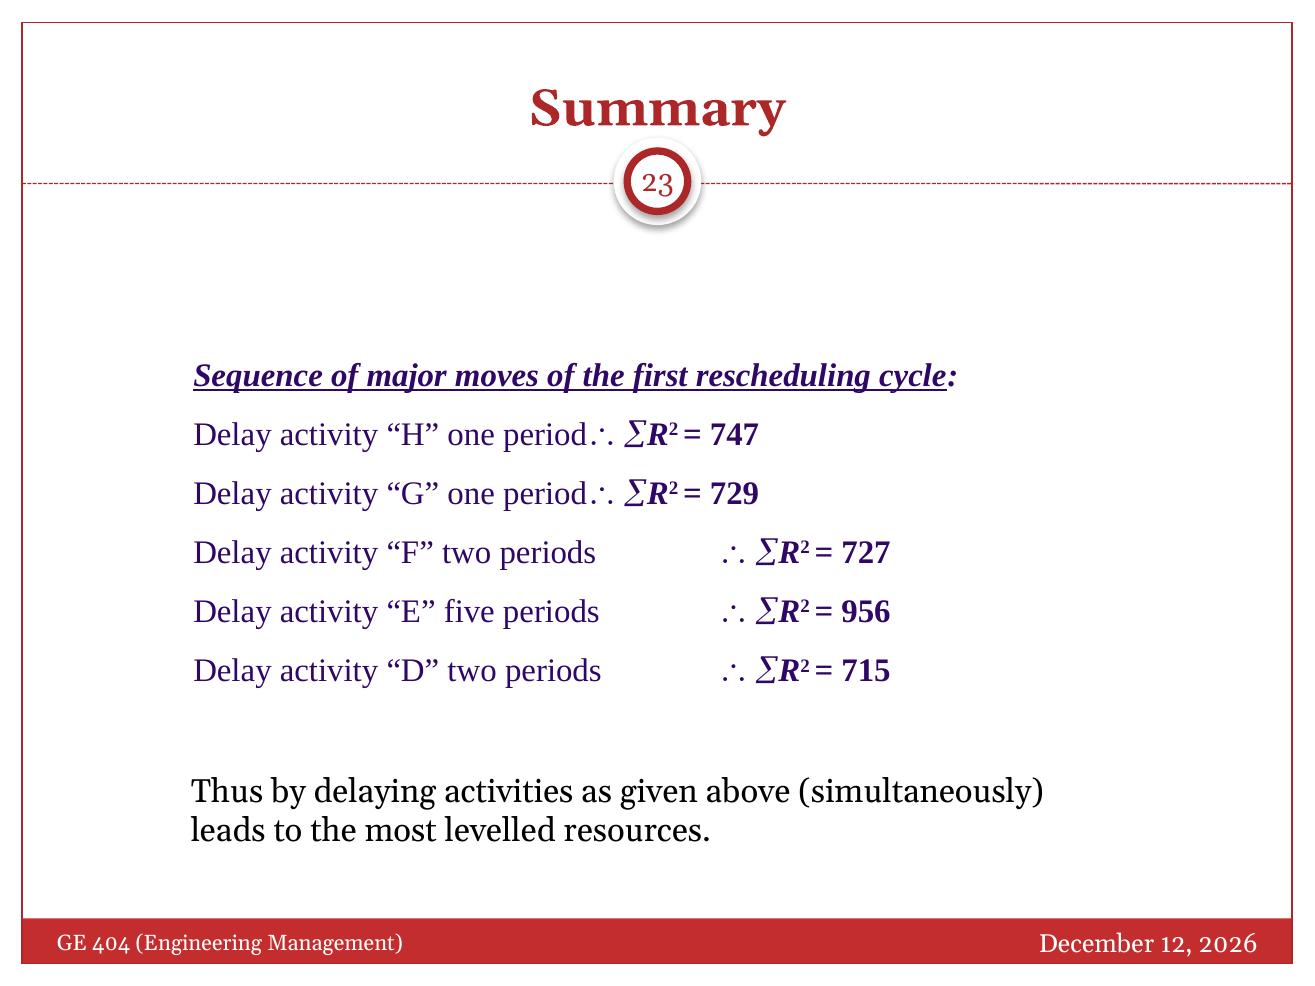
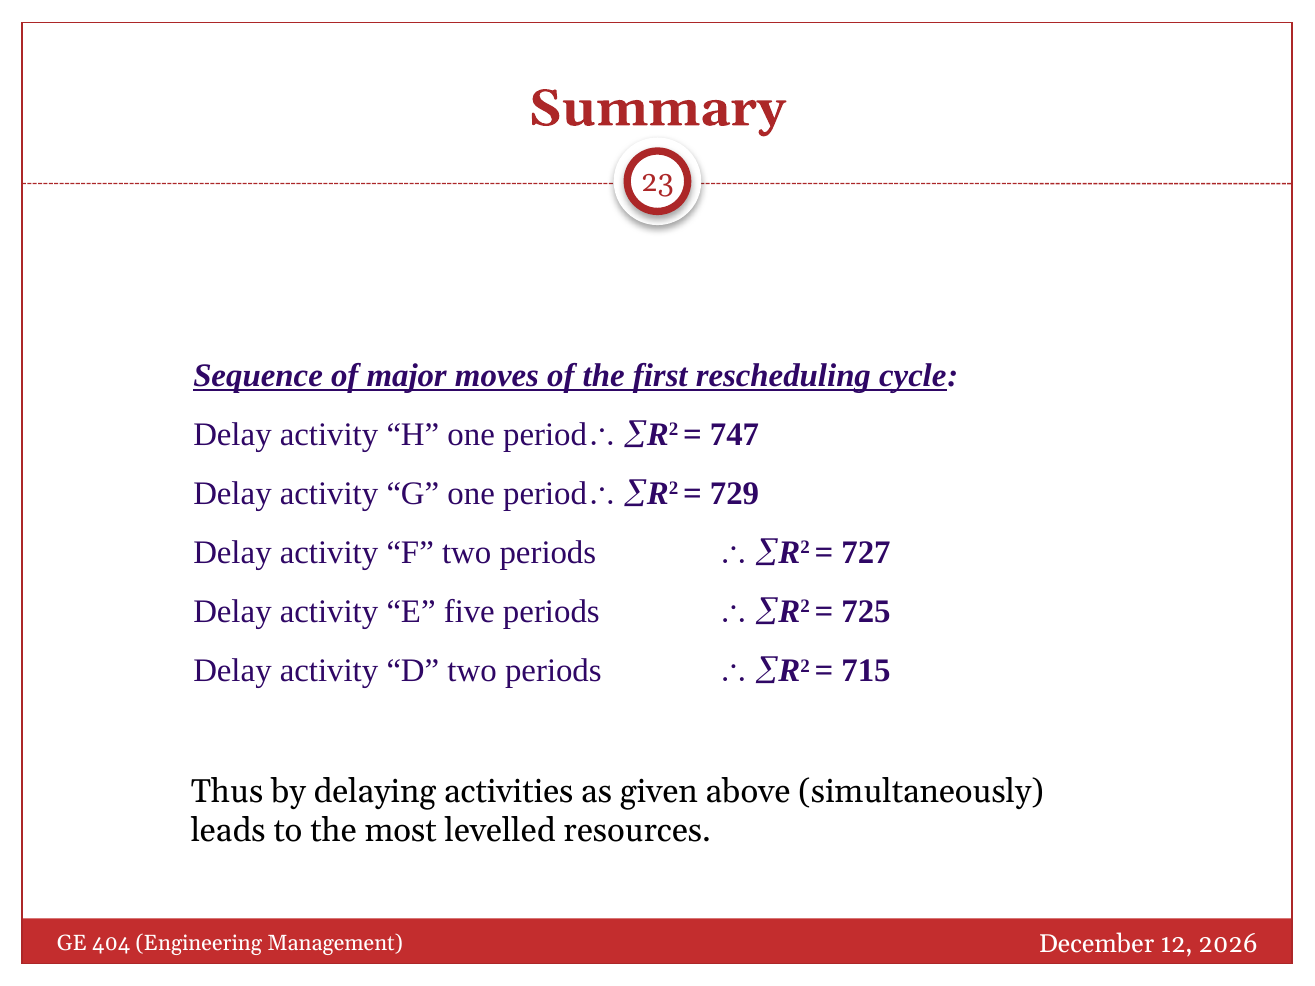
956: 956 -> 725
